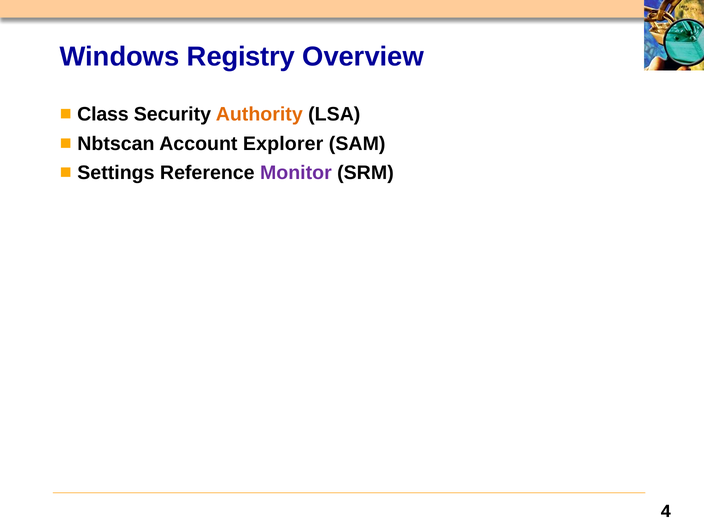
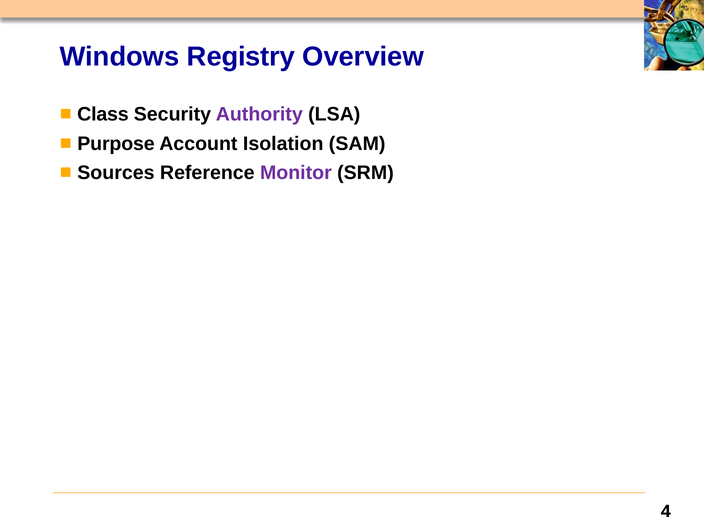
Authority colour: orange -> purple
Nbtscan: Nbtscan -> Purpose
Explorer: Explorer -> Isolation
Settings: Settings -> Sources
